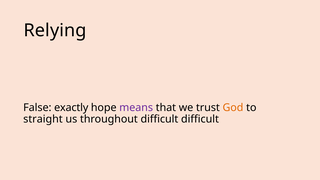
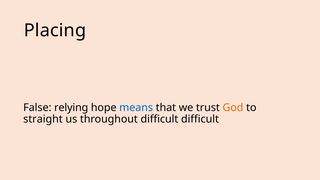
Relying: Relying -> Placing
exactly: exactly -> relying
means colour: purple -> blue
